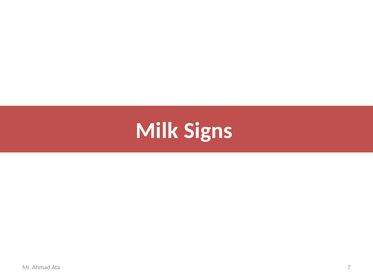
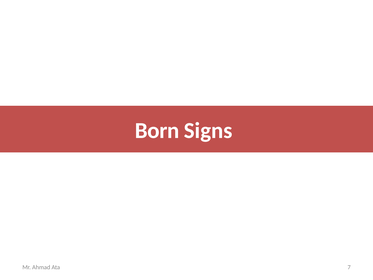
Milk: Milk -> Born
